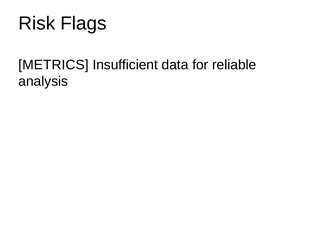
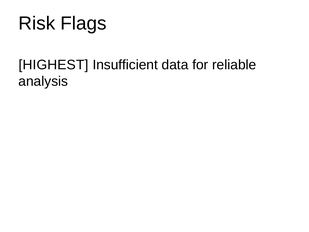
METRICS: METRICS -> HIGHEST
